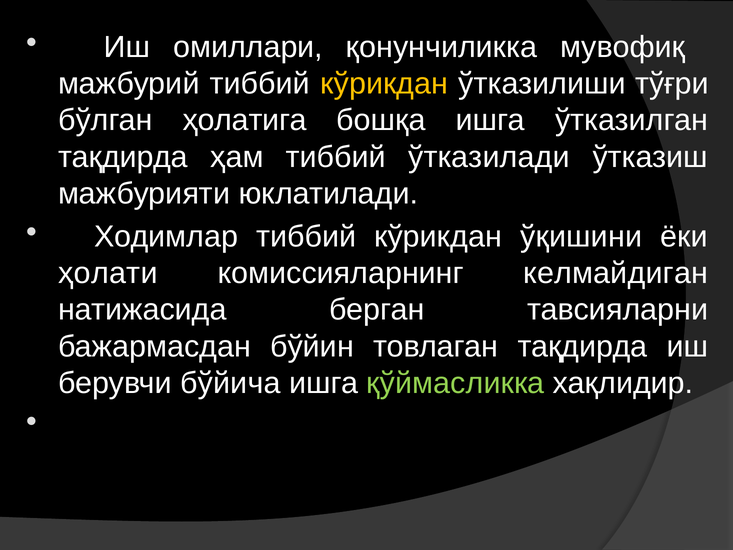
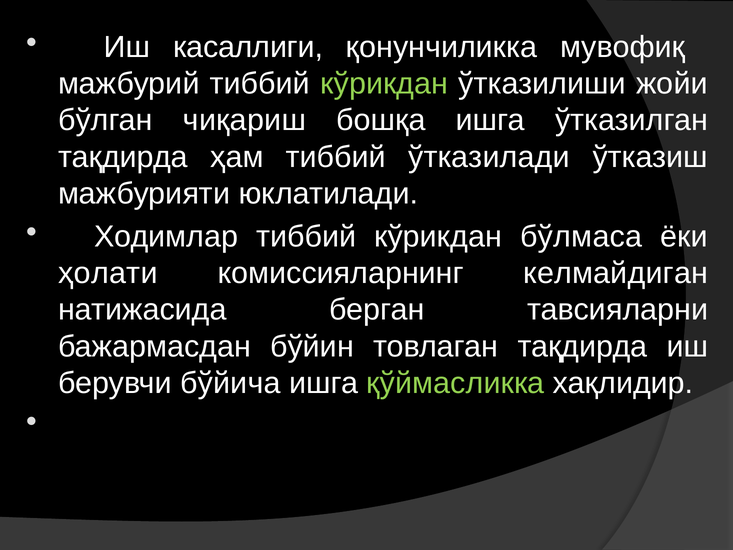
омиллари: омиллари -> касаллиги
кўрикдан at (384, 84) colour: yellow -> light green
тўғри: тўғри -> жойи
ҳолатига: ҳолатига -> чиқариш
ўқишини: ўқишини -> бўлмаса
